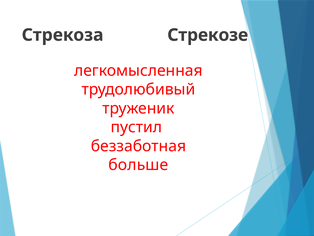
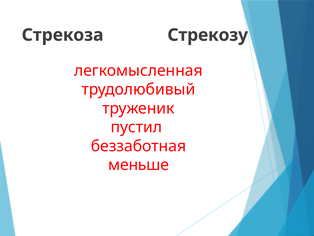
Стрекозе: Стрекозе -> Стрекозу
больше: больше -> меньше
